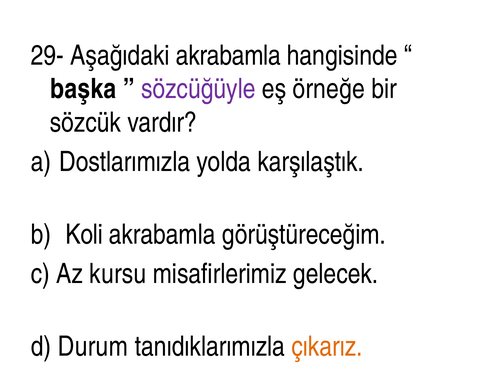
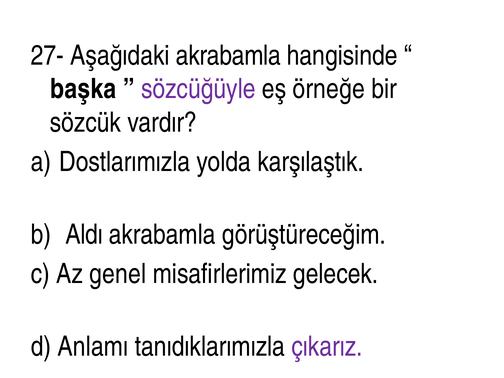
29-: 29- -> 27-
Koli: Koli -> Aldı
kursu: kursu -> genel
Durum: Durum -> Anlamı
çıkarız colour: orange -> purple
